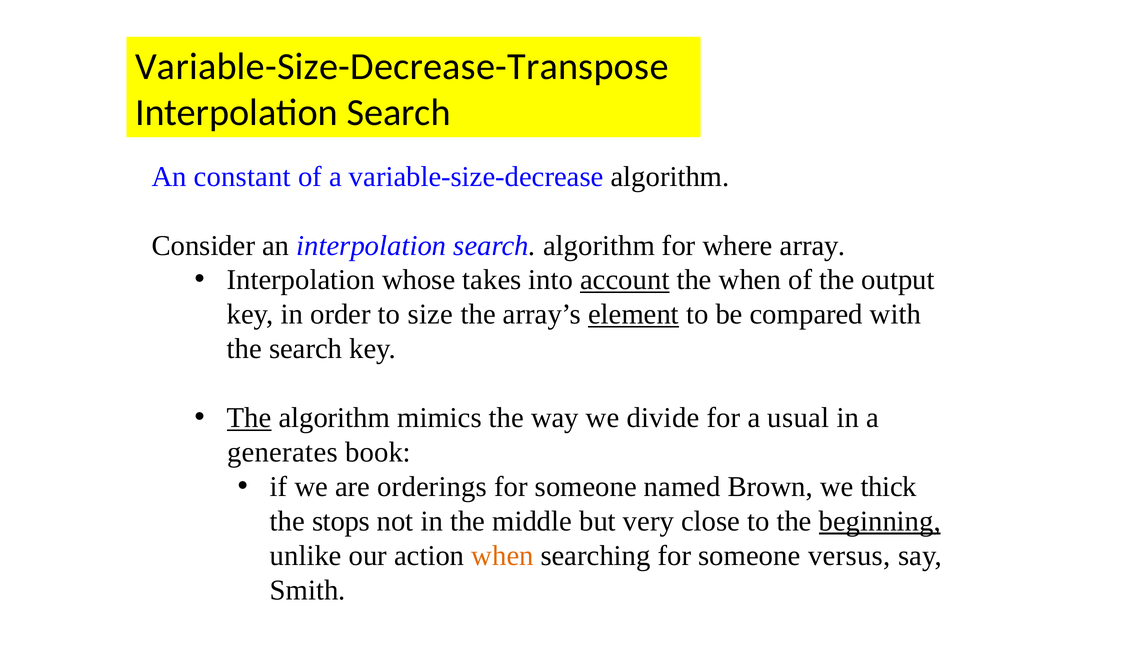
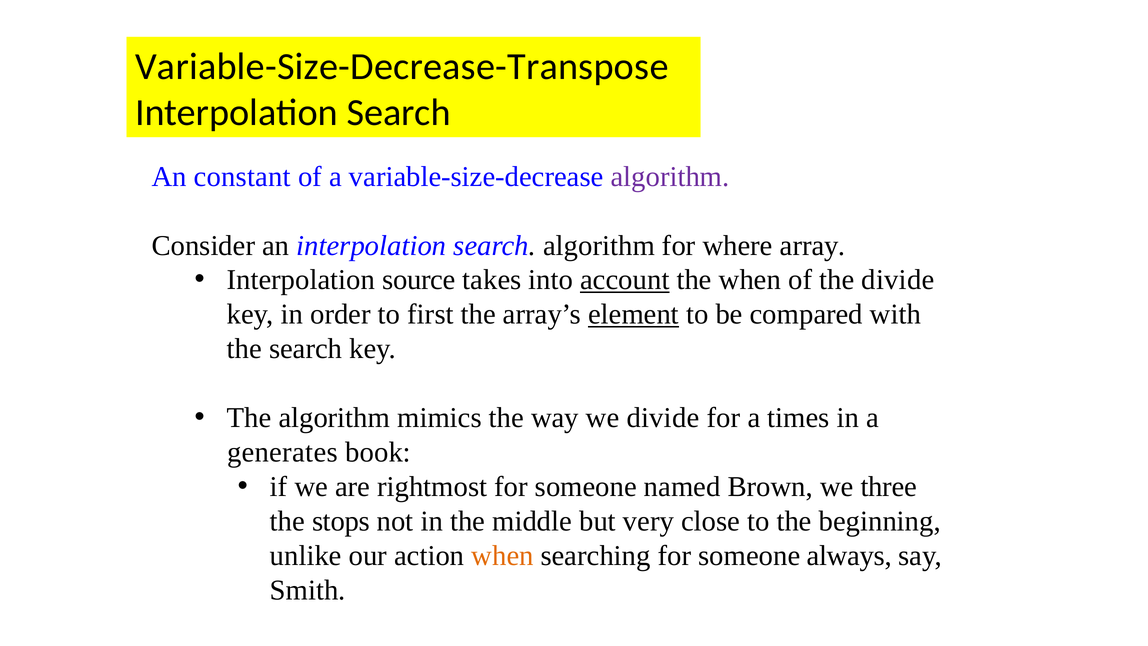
algorithm at (670, 177) colour: black -> purple
whose: whose -> source
the output: output -> divide
size: size -> first
The at (249, 418) underline: present -> none
usual: usual -> times
orderings: orderings -> rightmost
thick: thick -> three
beginning underline: present -> none
versus: versus -> always
